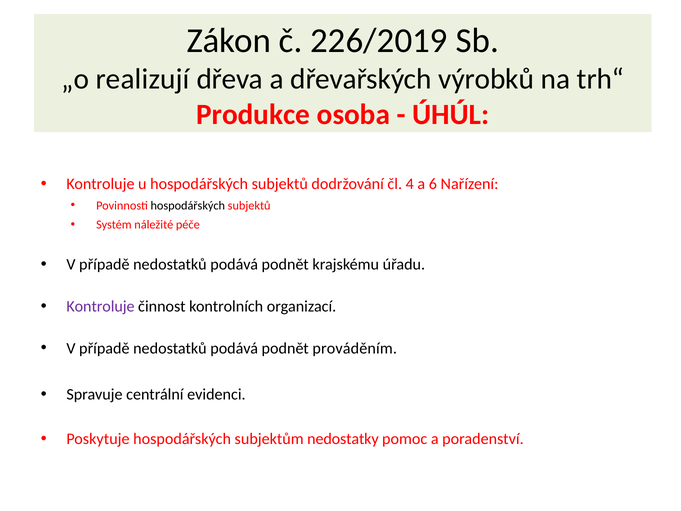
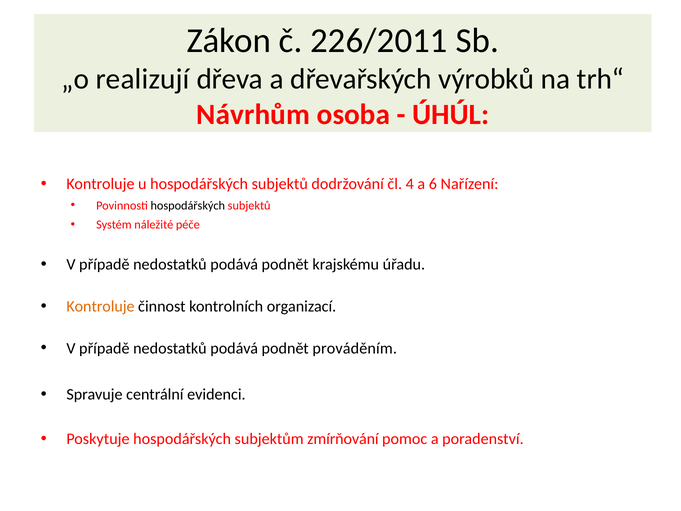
226/2019: 226/2019 -> 226/2011
Produkce: Produkce -> Návrhům
Kontroluje at (100, 306) colour: purple -> orange
nedostatky: nedostatky -> zmírňování
